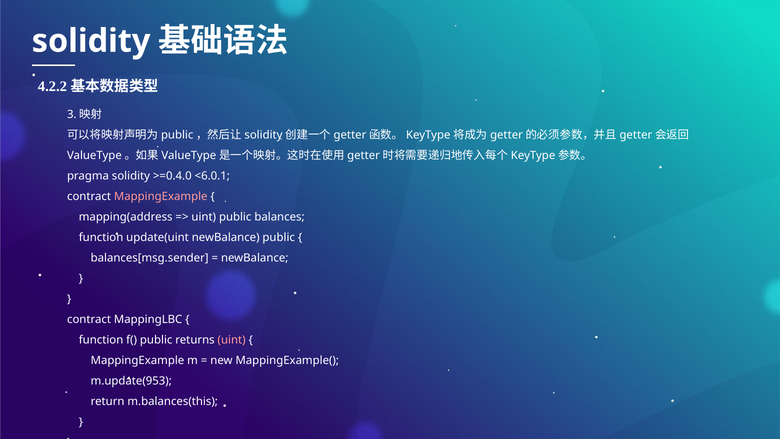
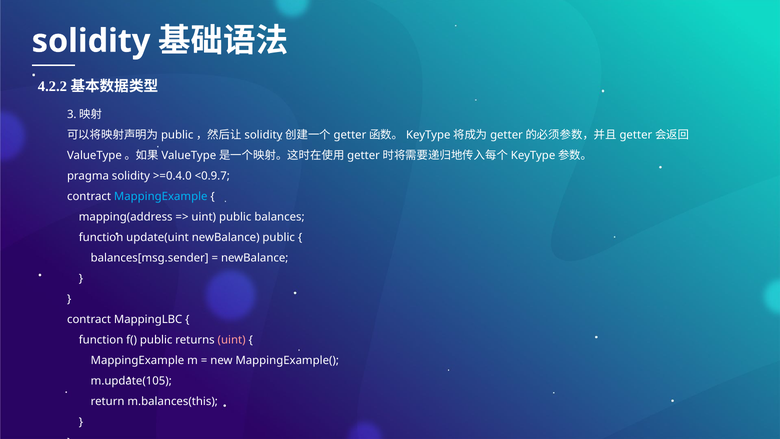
<6.0.1: <6.0.1 -> <0.9.7
MappingExample at (161, 196) colour: pink -> light blue
m.update(953: m.update(953 -> m.update(105
